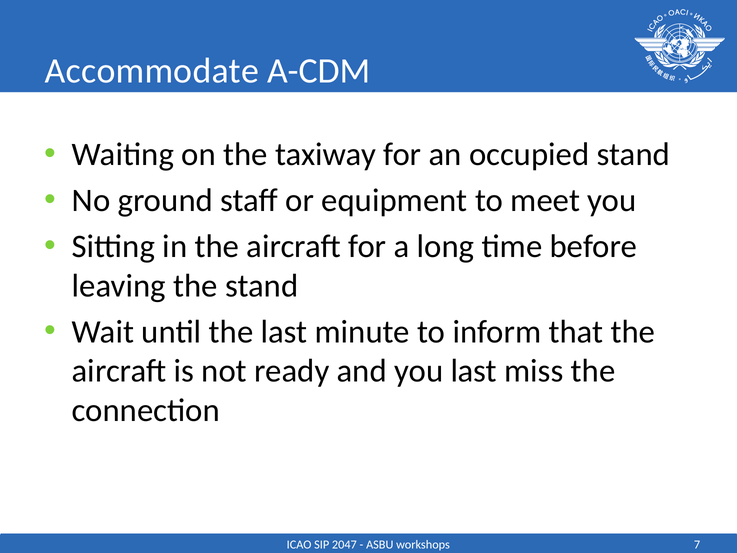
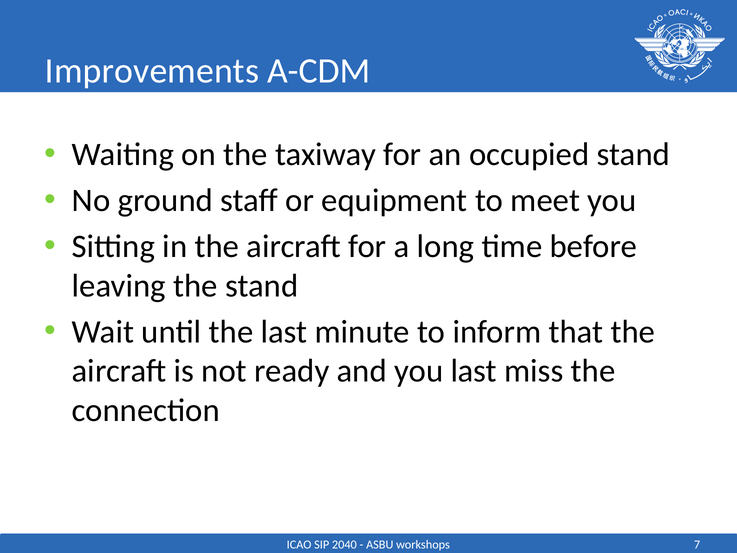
Accommodate: Accommodate -> Improvements
2047: 2047 -> 2040
